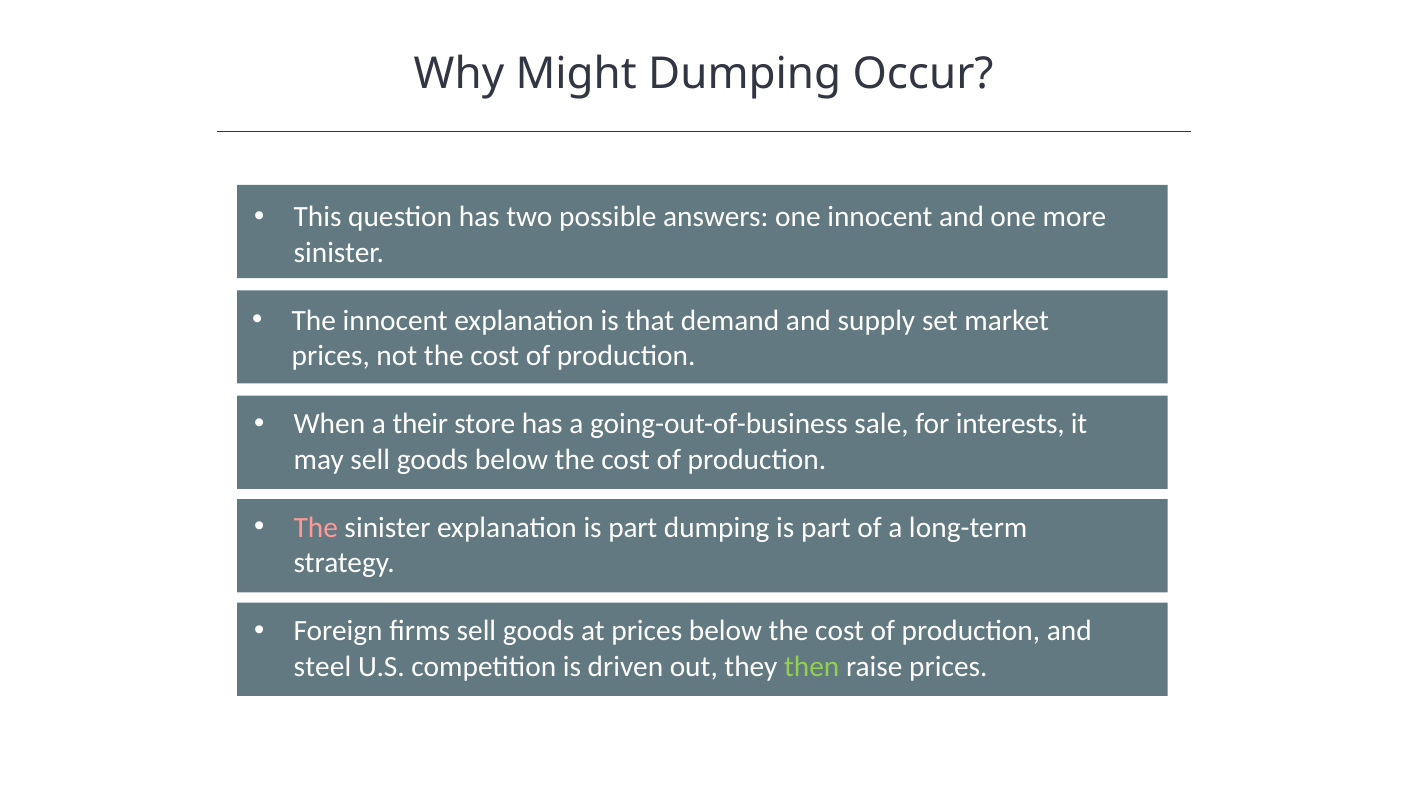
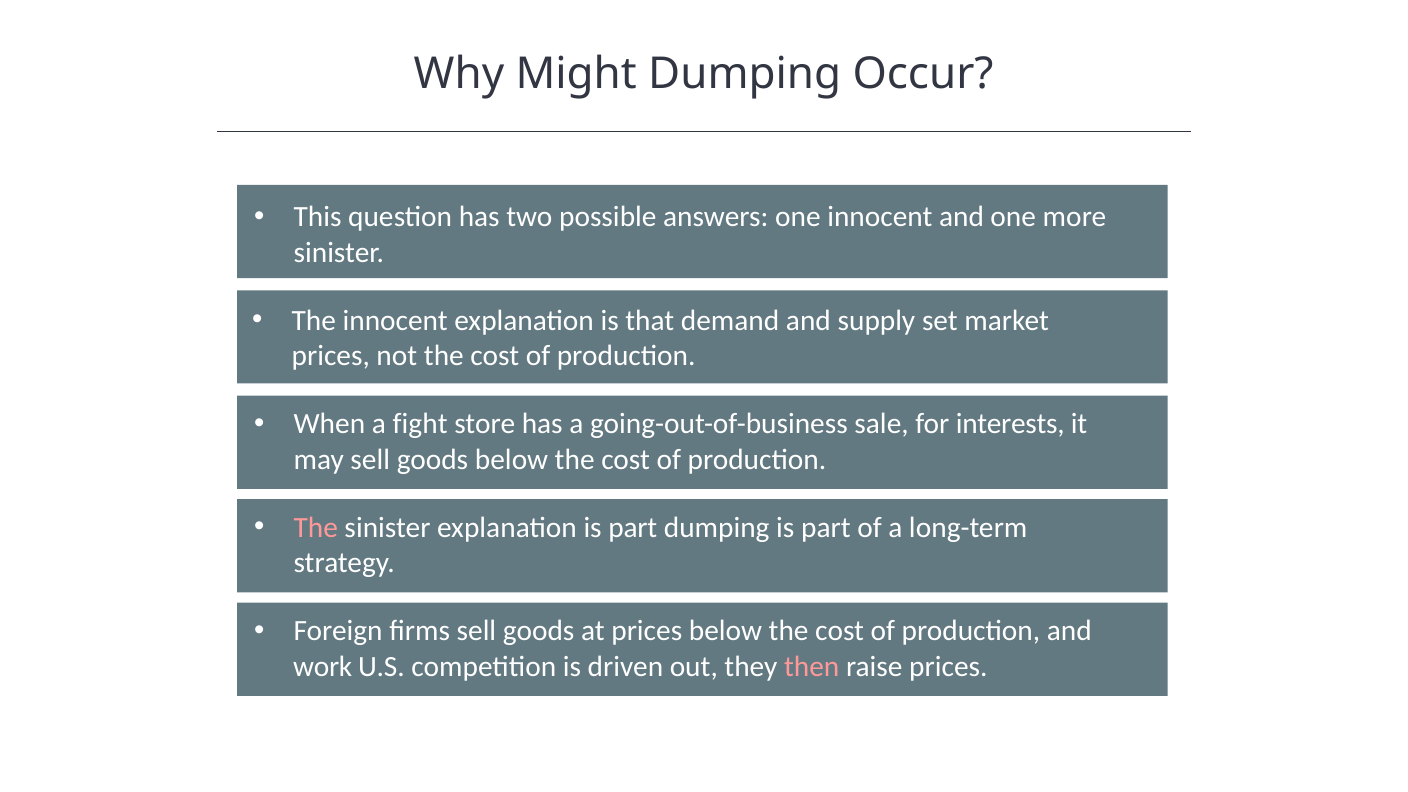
their: their -> fight
steel: steel -> work
then colour: light green -> pink
